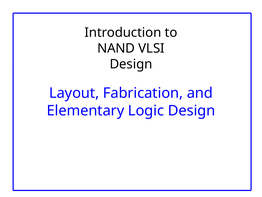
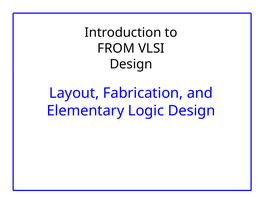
NAND: NAND -> FROM
